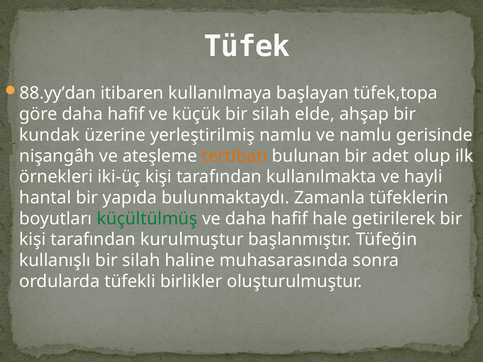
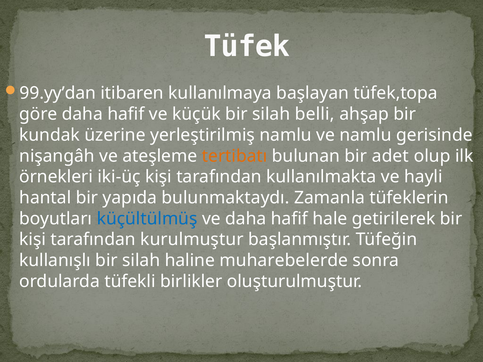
88.yy’dan: 88.yy’dan -> 99.yy’dan
elde: elde -> belli
küçültülmüş colour: green -> blue
muhasarasında: muhasarasında -> muharebelerde
